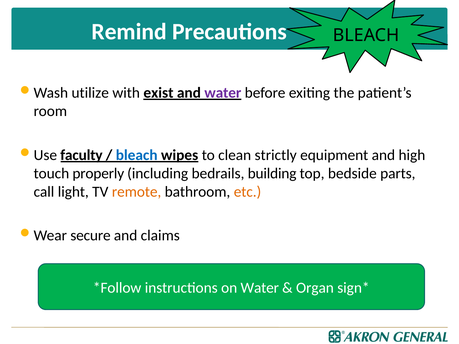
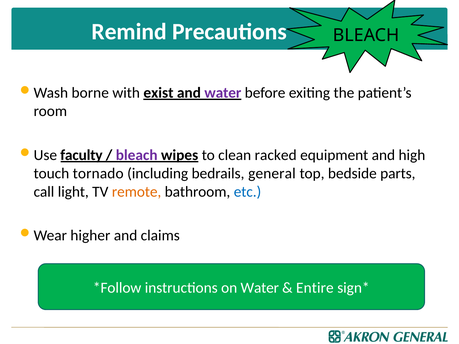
utilize: utilize -> borne
bleach at (137, 155) colour: blue -> purple
strictly: strictly -> racked
properly: properly -> tornado
building: building -> general
etc colour: orange -> blue
secure: secure -> higher
Organ: Organ -> Entire
